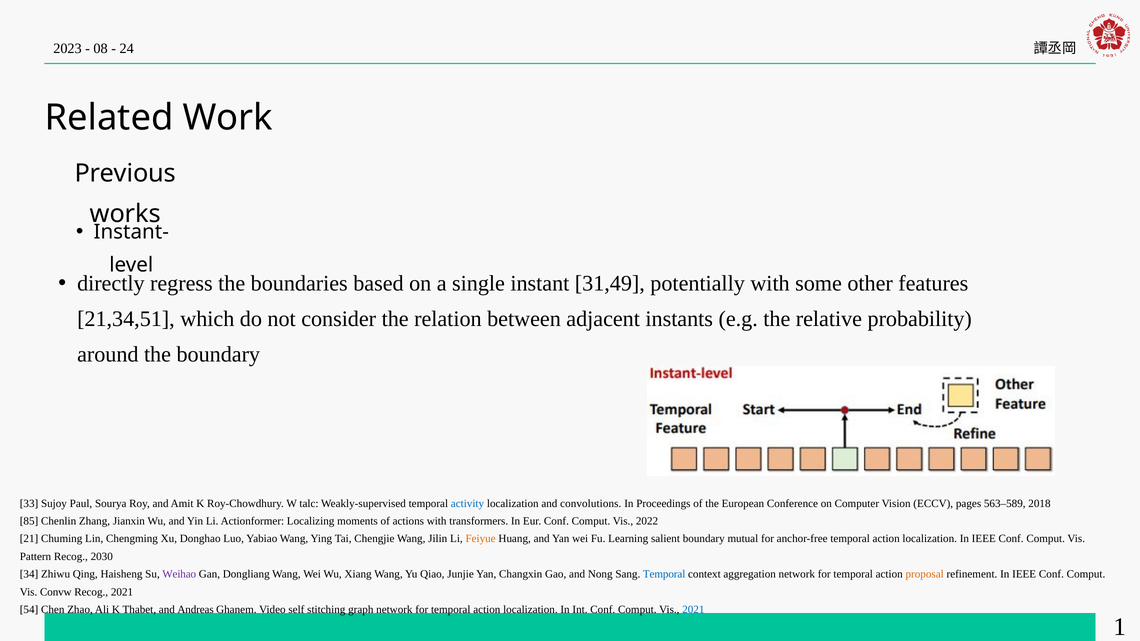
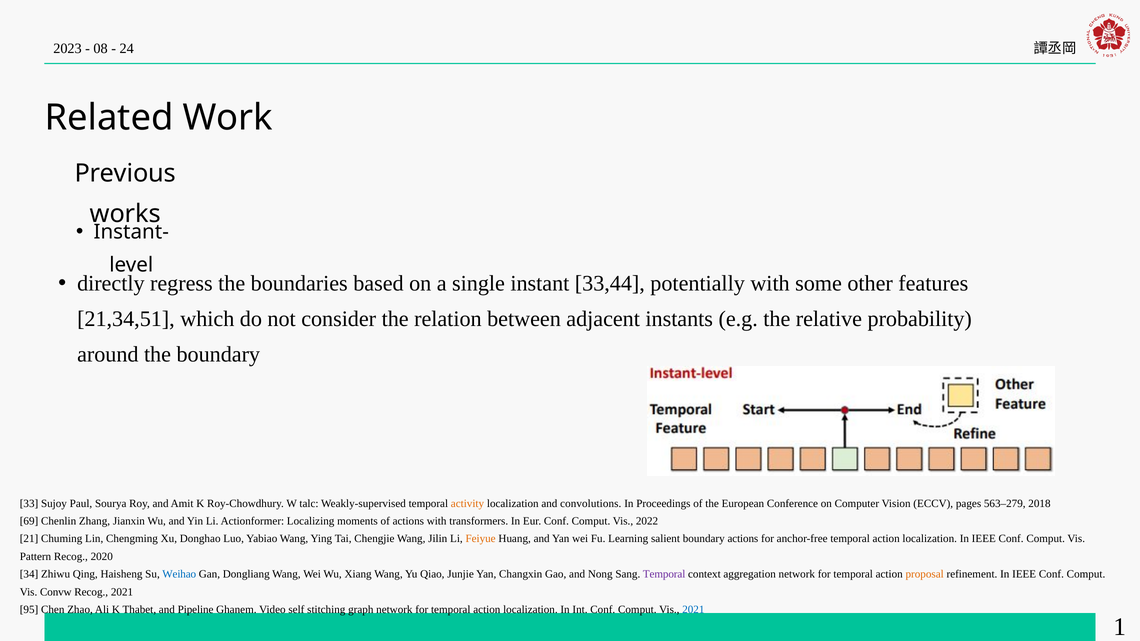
31,49: 31,49 -> 33,44
activity colour: blue -> orange
563–589: 563–589 -> 563–279
85: 85 -> 69
boundary mutual: mutual -> actions
2030: 2030 -> 2020
Weihao colour: purple -> blue
Temporal at (664, 574) colour: blue -> purple
54: 54 -> 95
Andreas: Andreas -> Pipeline
